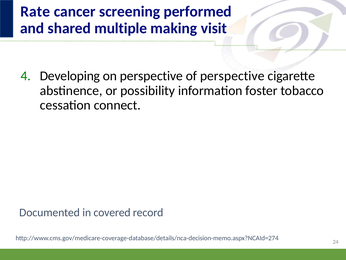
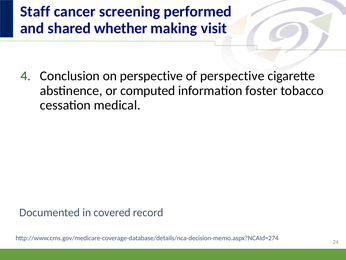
Rate: Rate -> Staff
multiple: multiple -> whether
Developing: Developing -> Conclusion
possibility: possibility -> computed
connect: connect -> medical
